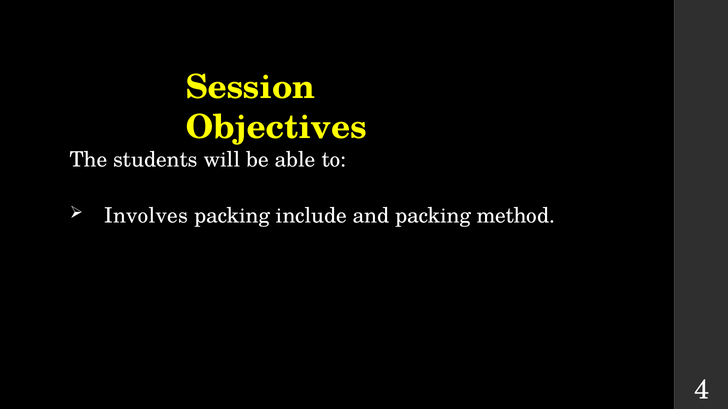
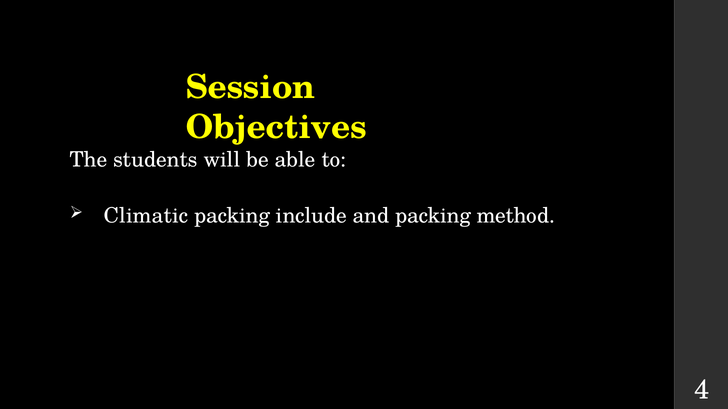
Involves: Involves -> Climatic
